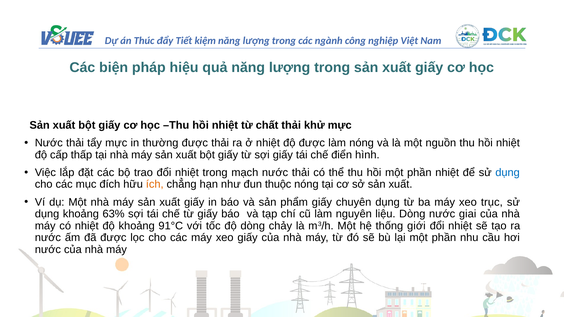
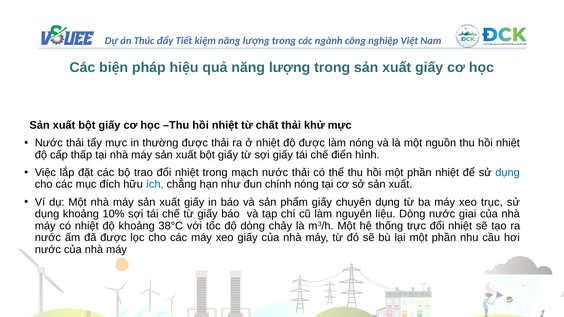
ích colour: orange -> blue
thuộc: thuộc -> chính
63%: 63% -> 10%
91°C: 91°C -> 38°C
giới: giới -> trực
